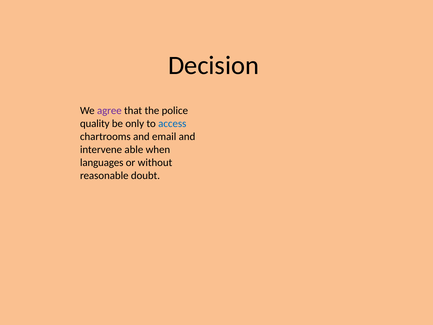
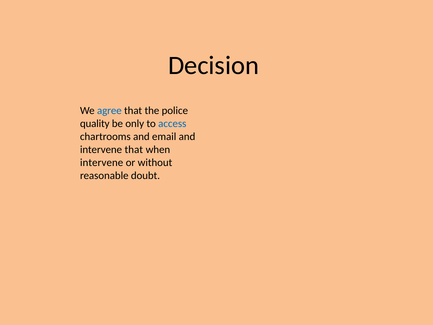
agree colour: purple -> blue
intervene able: able -> that
languages at (102, 162): languages -> intervene
